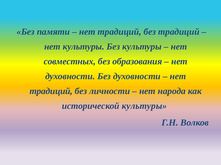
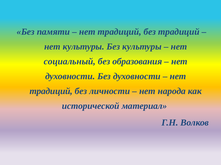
совместных: совместных -> социальный
исторической культуры: культуры -> материал
